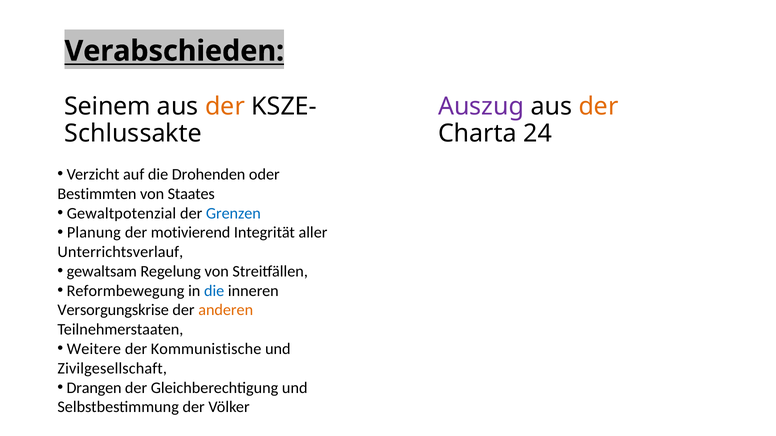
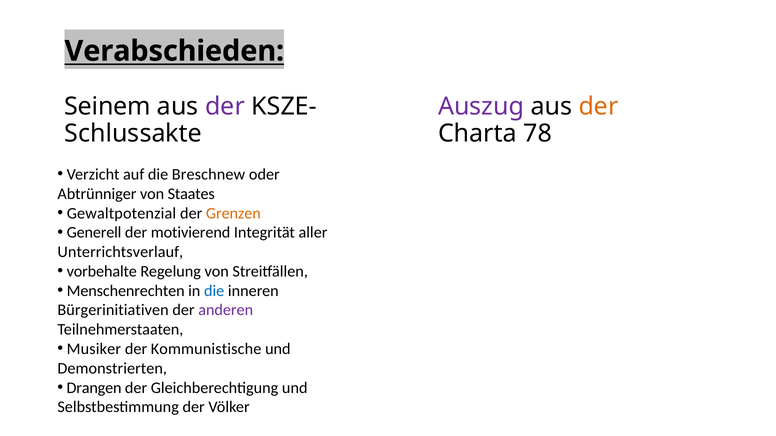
der at (225, 106) colour: orange -> purple
24: 24 -> 78
Drohenden: Drohenden -> Breschnew
Bestimmten: Bestimmten -> Abtrünniger
Grenzen colour: blue -> orange
Planung: Planung -> Generell
gewaltsam: gewaltsam -> vorbehalte
Reformbewegung: Reformbewegung -> Menschenrechten
Versorgungskrise: Versorgungskrise -> Bürgerinitiativen
anderen colour: orange -> purple
Weitere: Weitere -> Musiker
Zivilgesellschaft: Zivilgesellschaft -> Demonstrierten
